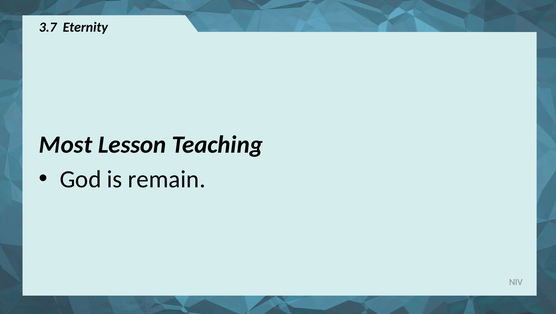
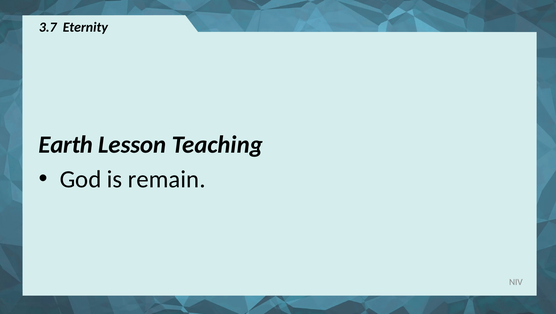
Most: Most -> Earth
